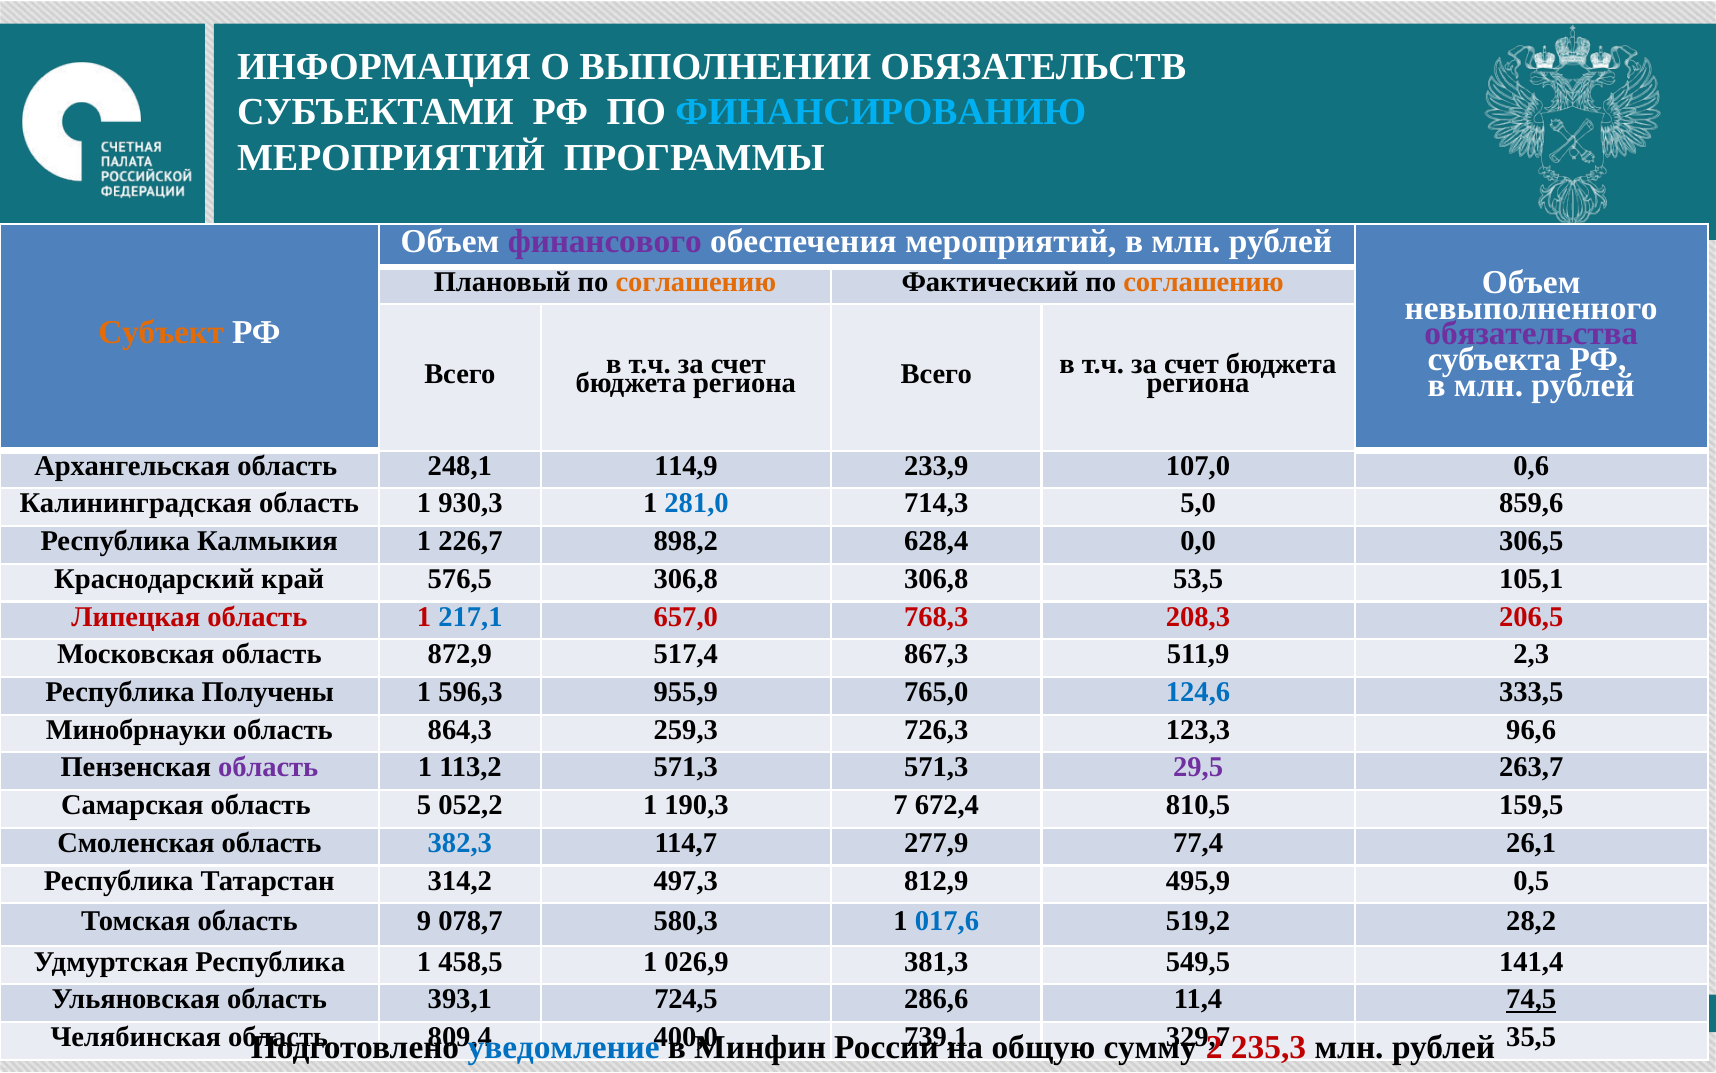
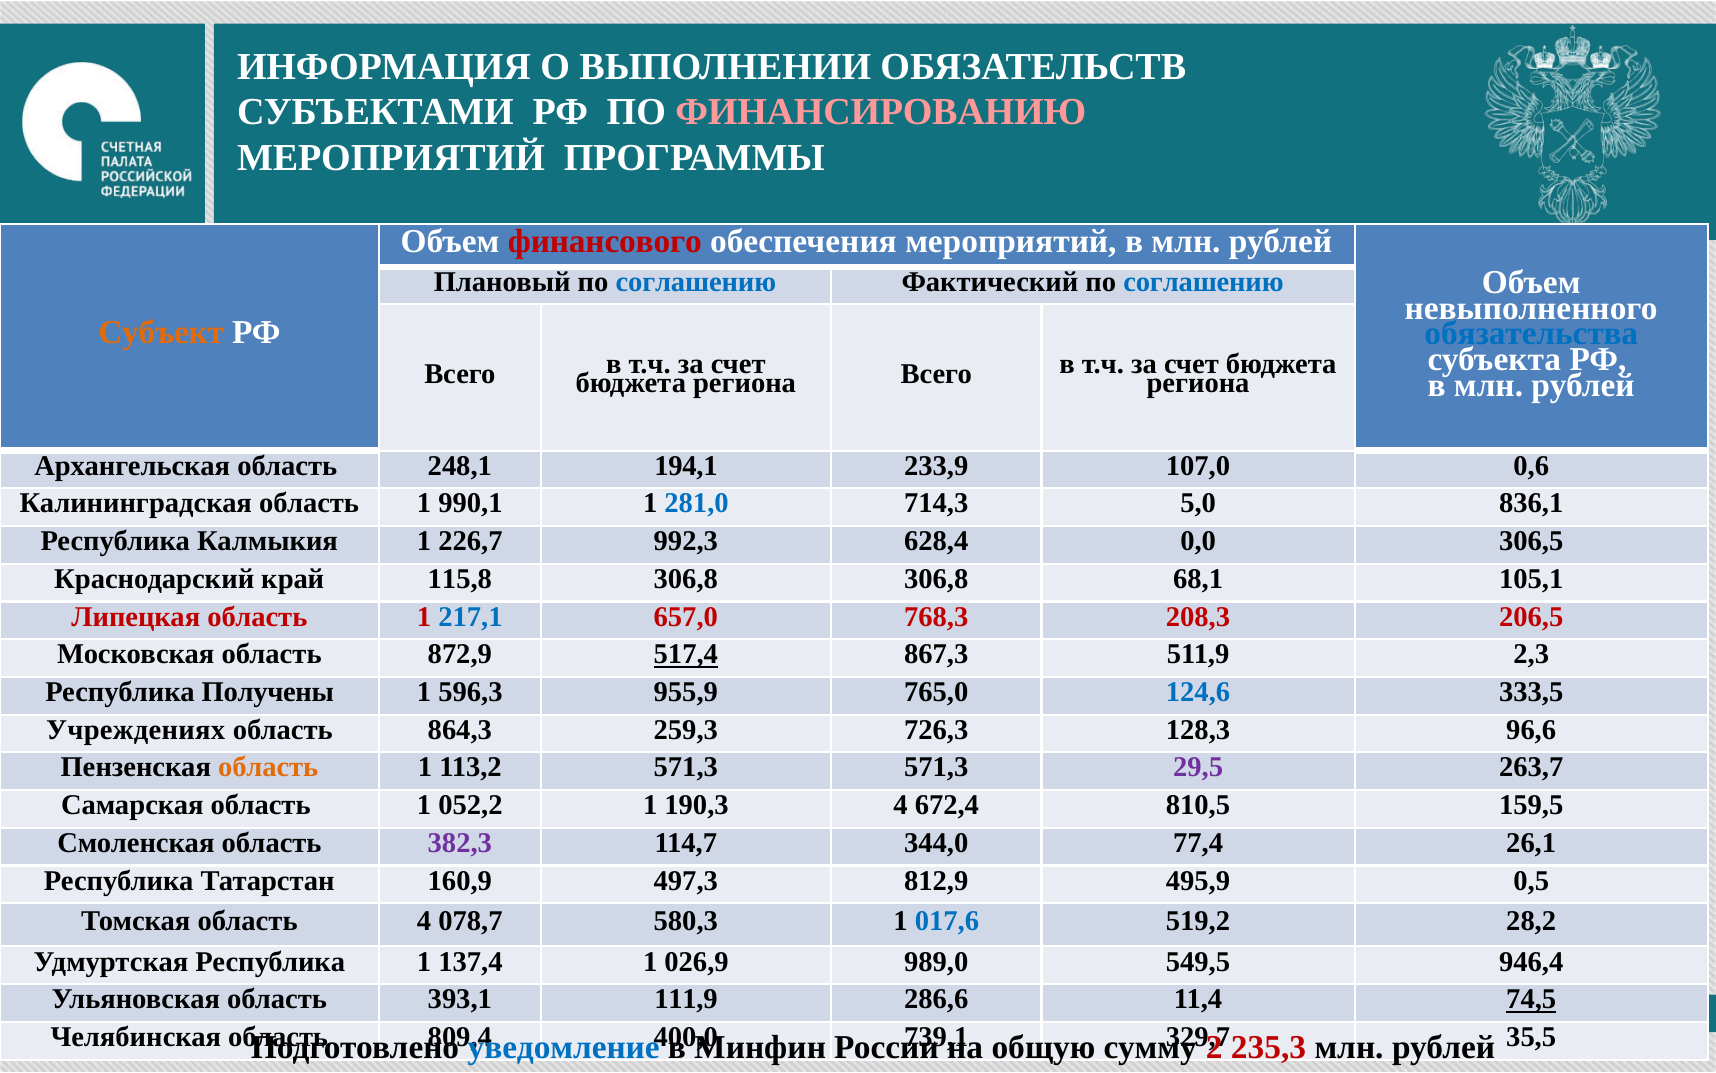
ФИНАНСИРОВАНИЮ colour: light blue -> pink
финансового colour: purple -> red
соглашению at (696, 282) colour: orange -> blue
соглашению at (1203, 282) colour: orange -> blue
обязательства colour: purple -> blue
114,9: 114,9 -> 194,1
930,3: 930,3 -> 990,1
859,6: 859,6 -> 836,1
898,2: 898,2 -> 992,3
576,5: 576,5 -> 115,8
53,5: 53,5 -> 68,1
517,4 underline: none -> present
Минобрнауки: Минобрнауки -> Учреждениях
123,3: 123,3 -> 128,3
область at (268, 767) colour: purple -> orange
Самарская область 5: 5 -> 1
190,3 7: 7 -> 4
382,3 colour: blue -> purple
277,9: 277,9 -> 344,0
314,2: 314,2 -> 160,9
область 9: 9 -> 4
458,5: 458,5 -> 137,4
381,3: 381,3 -> 989,0
141,4: 141,4 -> 946,4
724,5: 724,5 -> 111,9
